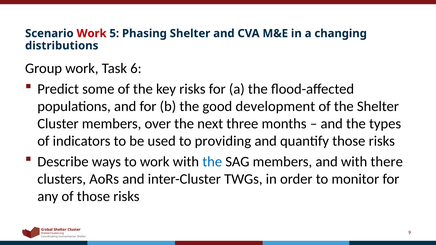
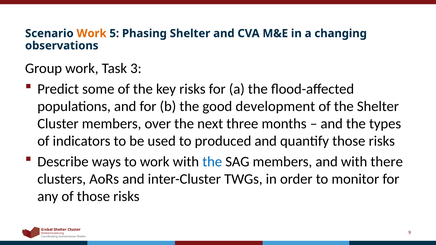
Work at (92, 33) colour: red -> orange
distributions: distributions -> observations
6: 6 -> 3
providing: providing -> produced
